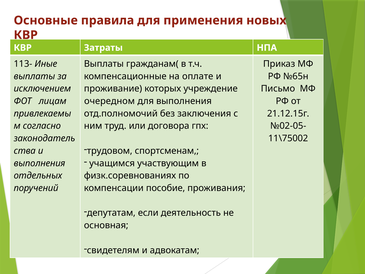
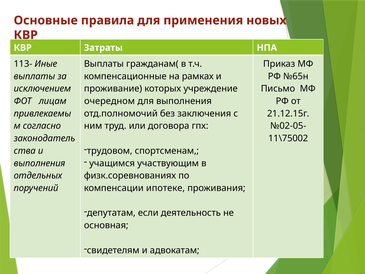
оплате: оплате -> рамках
пособие: пособие -> ипотеке
